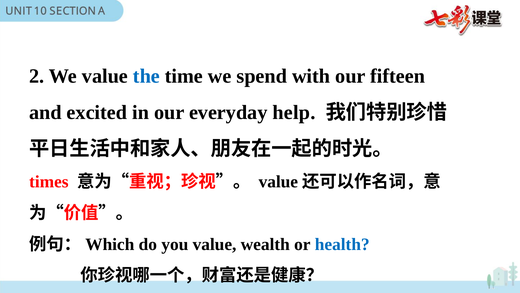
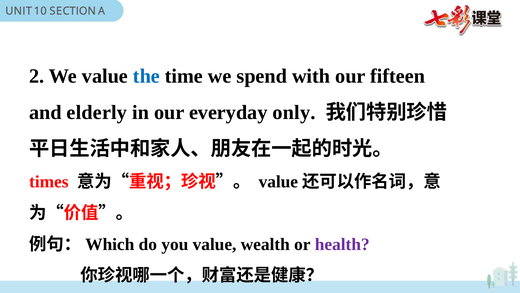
excited: excited -> elderly
help: help -> only
health colour: blue -> purple
